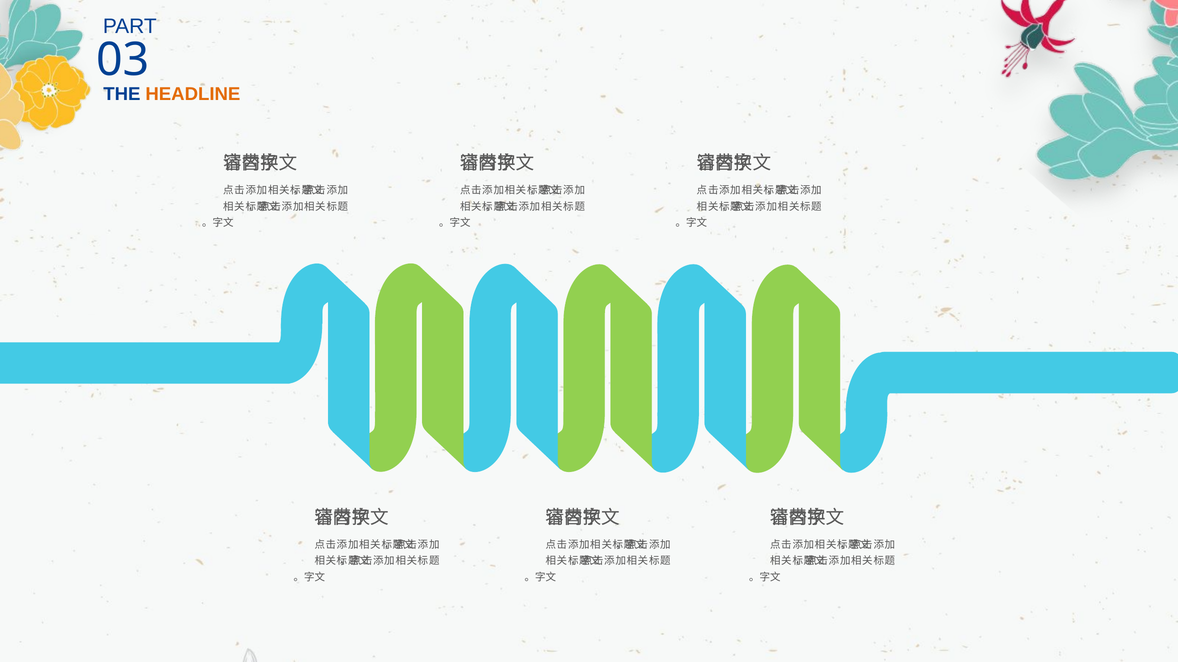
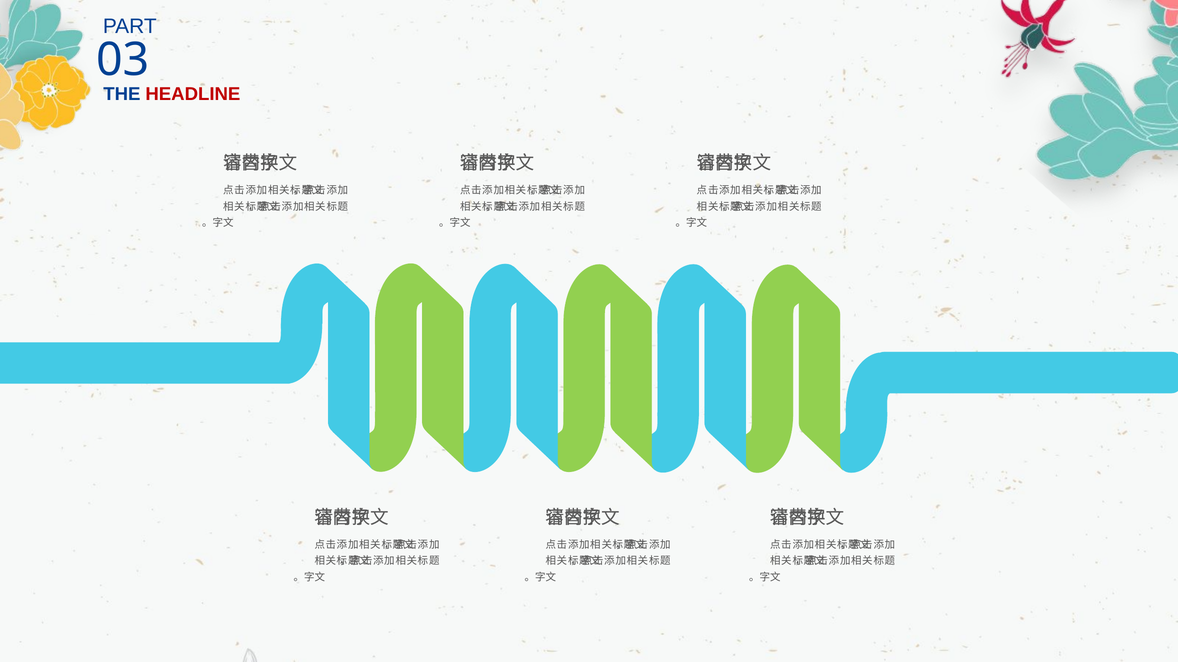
HEADLINE colour: orange -> red
